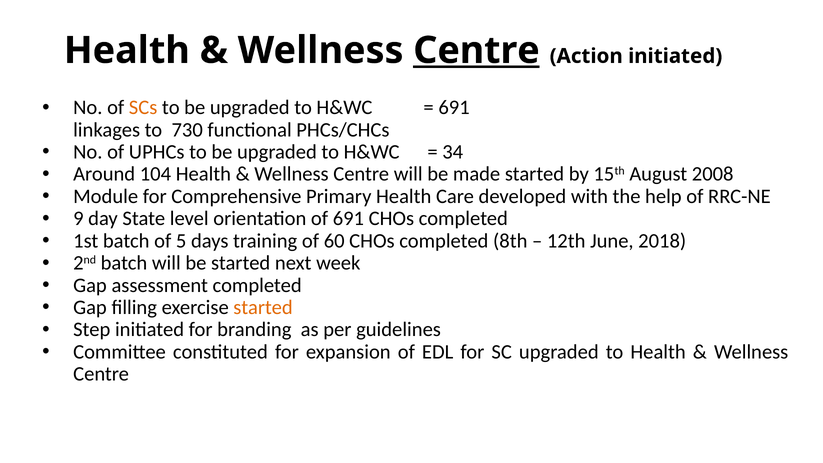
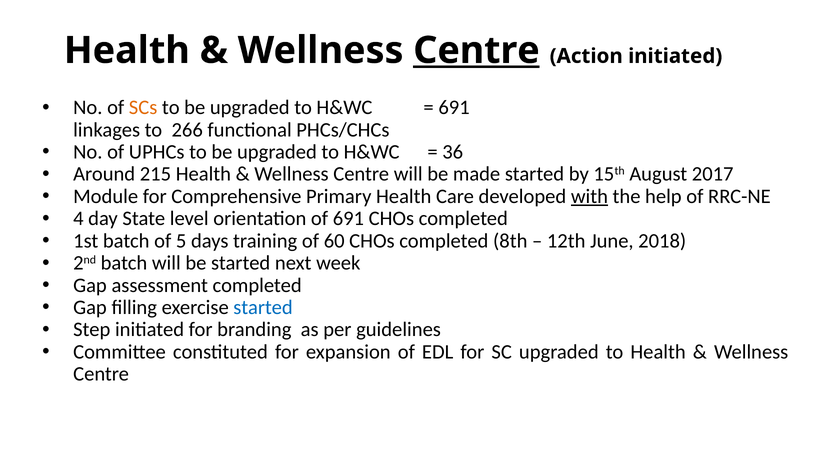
730: 730 -> 266
34: 34 -> 36
104: 104 -> 215
2008: 2008 -> 2017
with underline: none -> present
9: 9 -> 4
started at (263, 307) colour: orange -> blue
